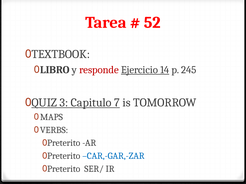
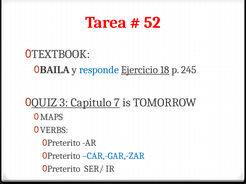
LIBRO: LIBRO -> BAILA
responde colour: red -> blue
14: 14 -> 18
